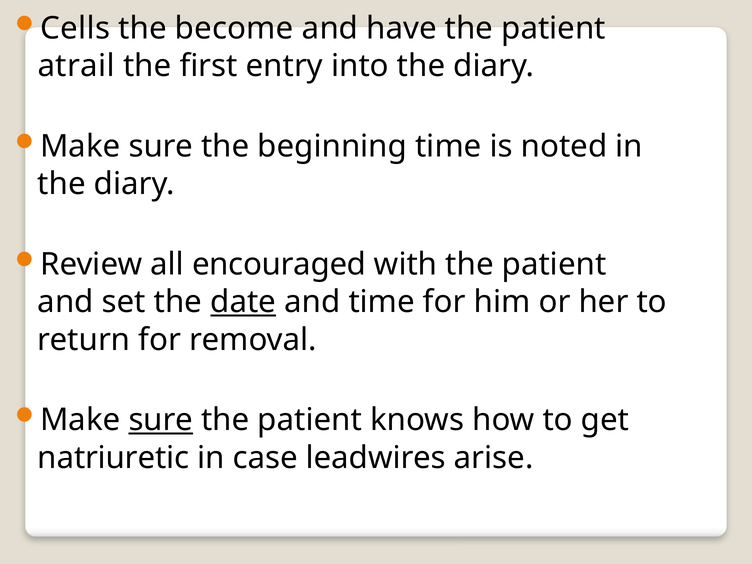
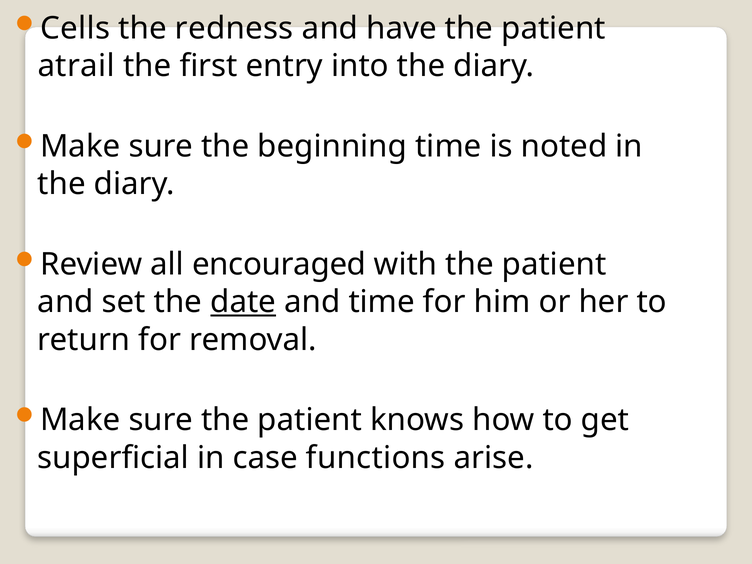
become: become -> redness
sure at (161, 420) underline: present -> none
natriuretic: natriuretic -> superficial
leadwires: leadwires -> functions
